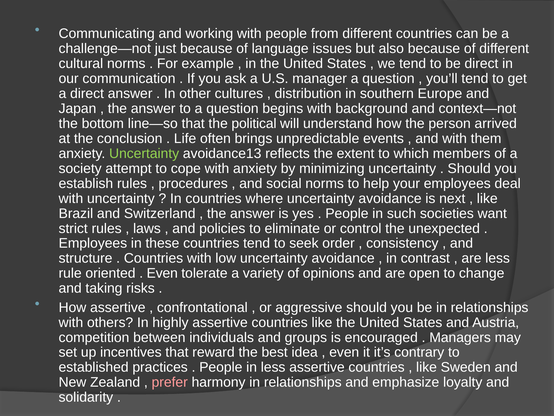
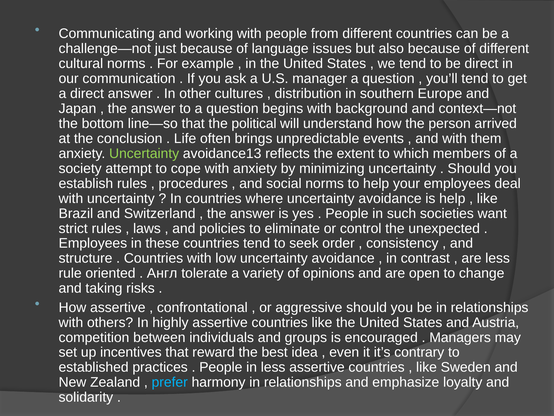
is next: next -> help
Even at (162, 273): Even -> Англ
prefer colour: pink -> light blue
